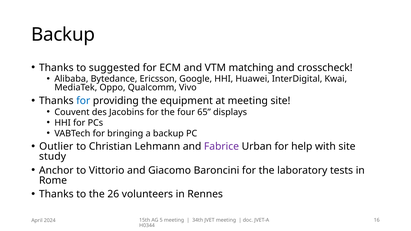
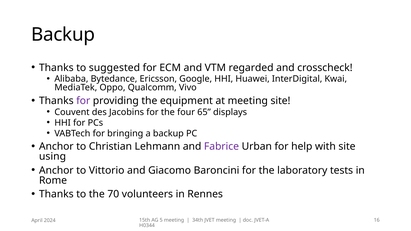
matching: matching -> regarded
for at (83, 101) colour: blue -> purple
Outlier at (56, 147): Outlier -> Anchor
study: study -> using
26: 26 -> 70
